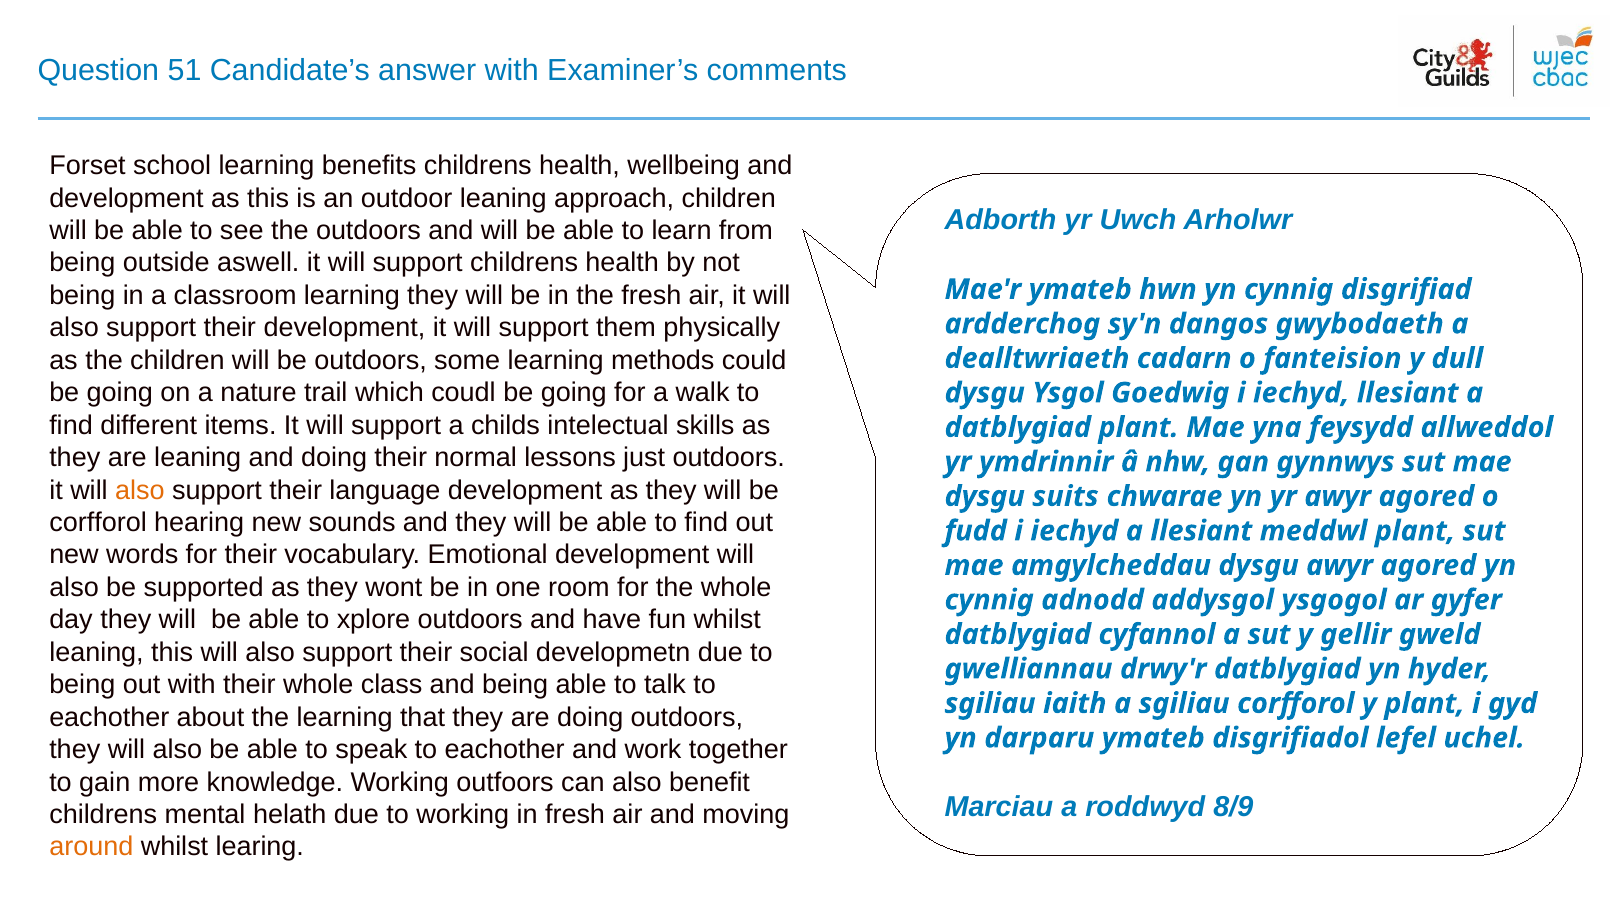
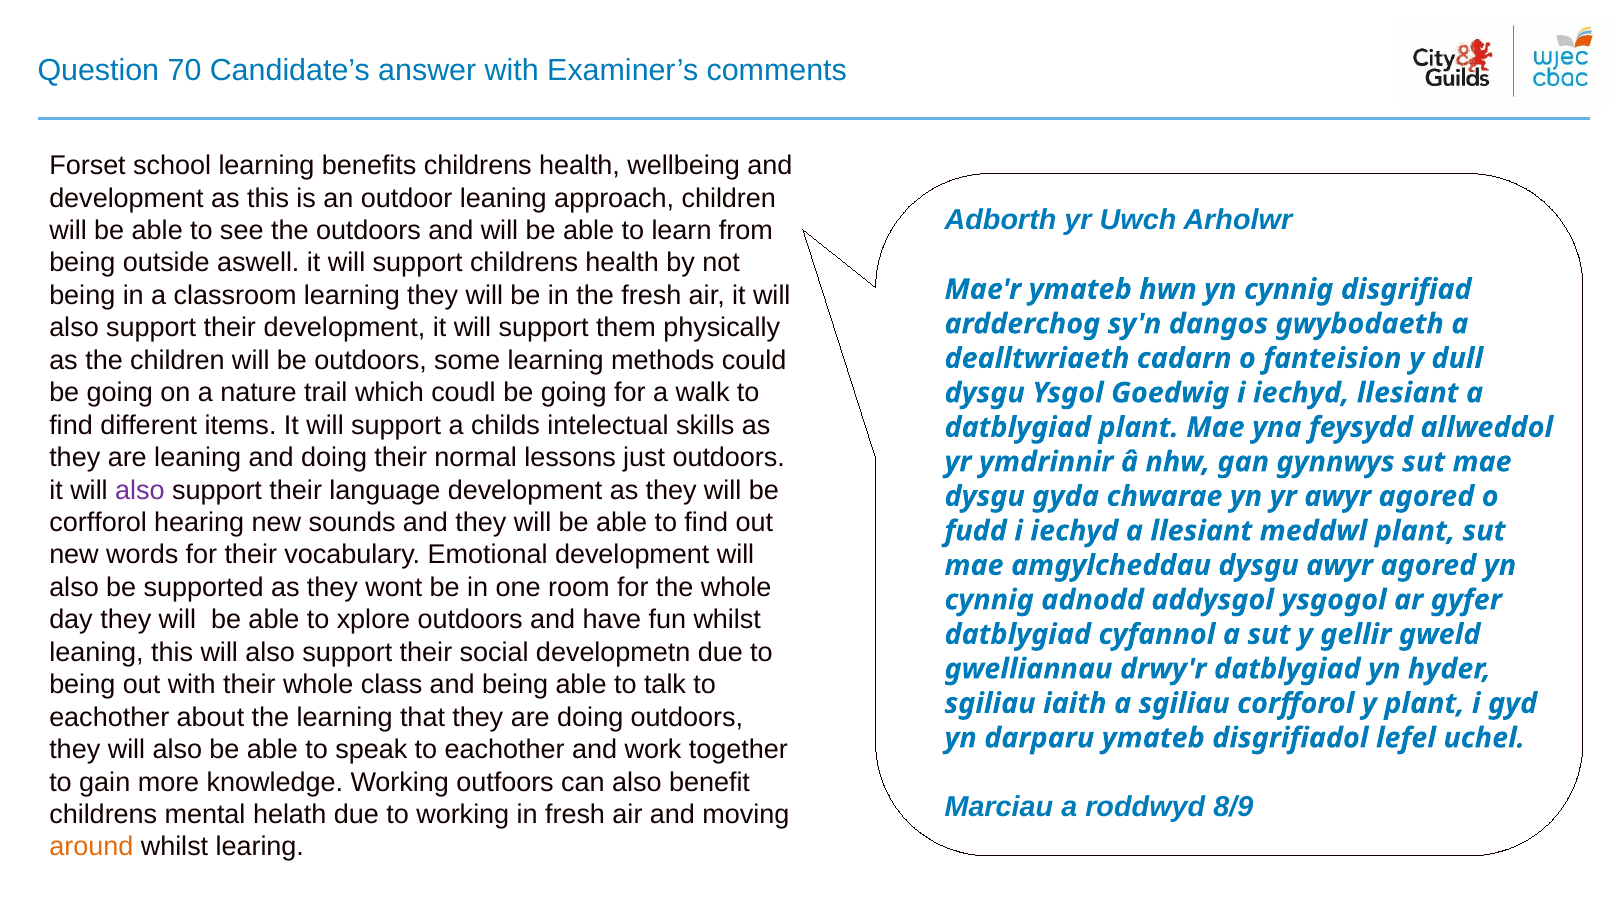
51: 51 -> 70
also at (140, 490) colour: orange -> purple
suits: suits -> gyda
